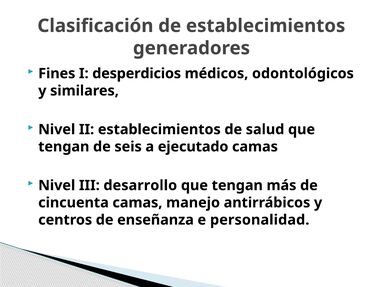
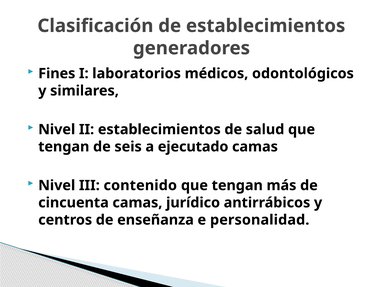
desperdicios: desperdicios -> laboratorios
desarrollo: desarrollo -> contenido
manejo: manejo -> jurídico
